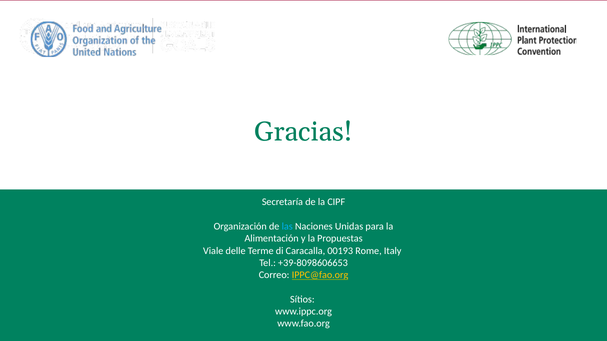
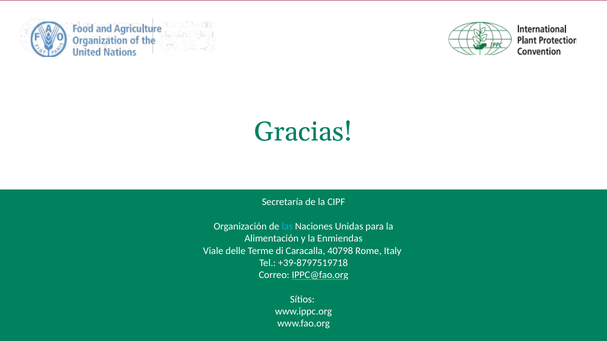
Propuestas: Propuestas -> Enmiendas
00193: 00193 -> 40798
+39-8098606653: +39-8098606653 -> +39-8797519718
IPPC@fao.org colour: yellow -> white
